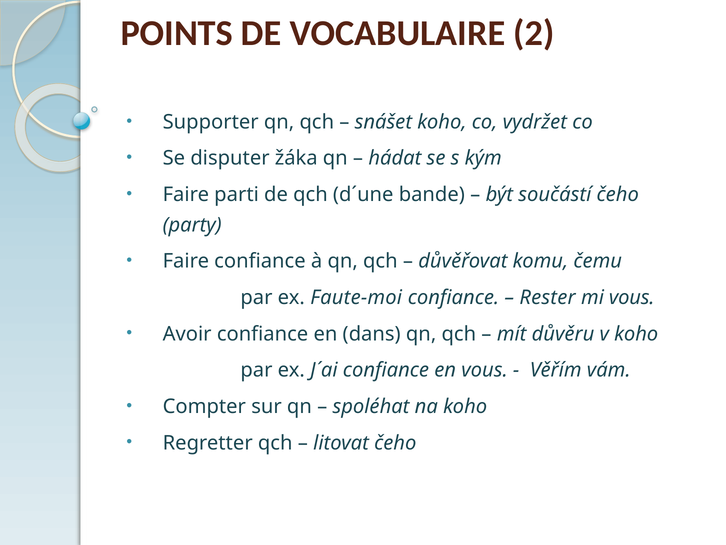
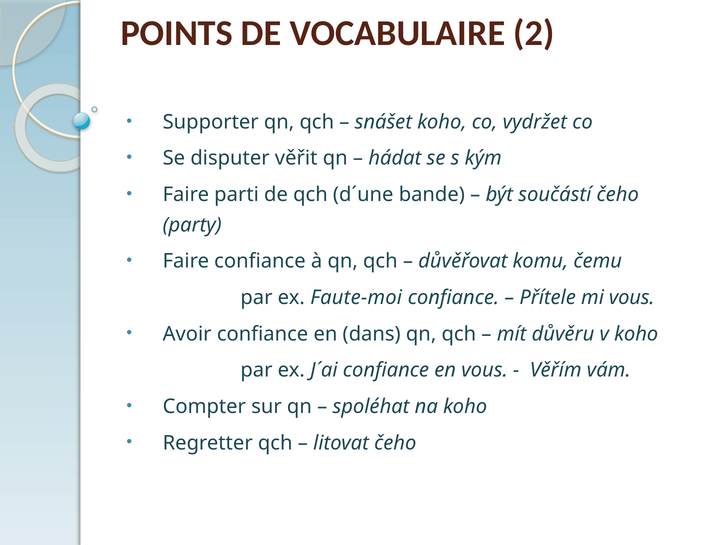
žáka: žáka -> věřit
Rester: Rester -> Přítele
